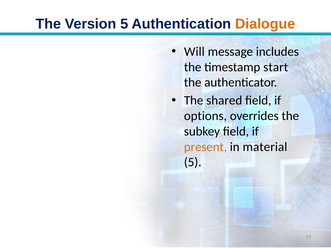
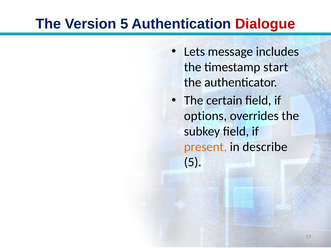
Dialogue colour: orange -> red
Will: Will -> Lets
shared: shared -> certain
material: material -> describe
